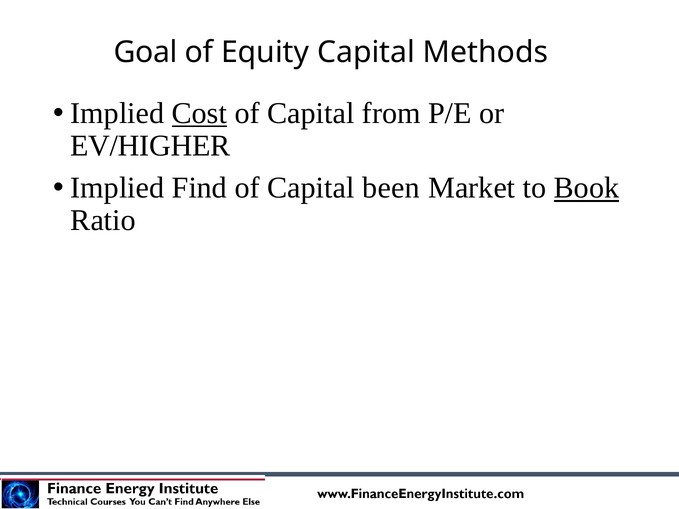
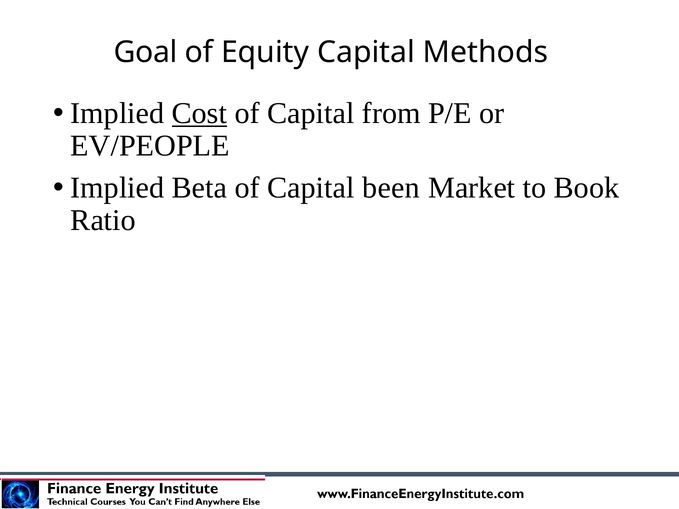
EV/HIGHER: EV/HIGHER -> EV/PEOPLE
Find: Find -> Beta
Book underline: present -> none
